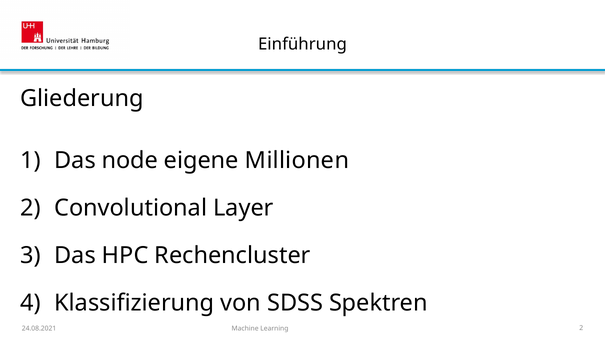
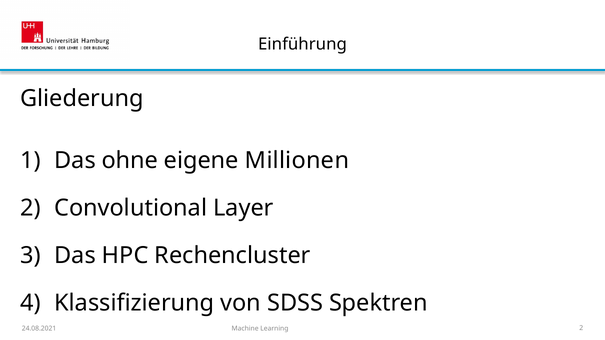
node: node -> ohne
